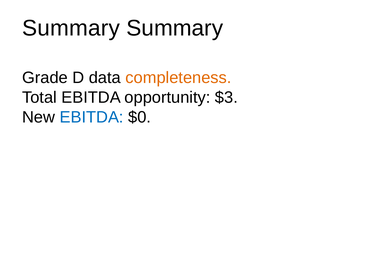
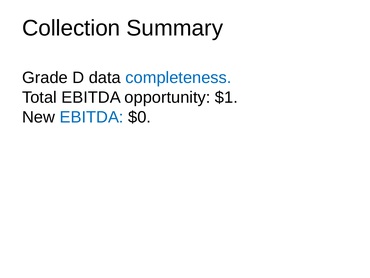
Summary at (71, 28): Summary -> Collection
completeness colour: orange -> blue
$3: $3 -> $1
